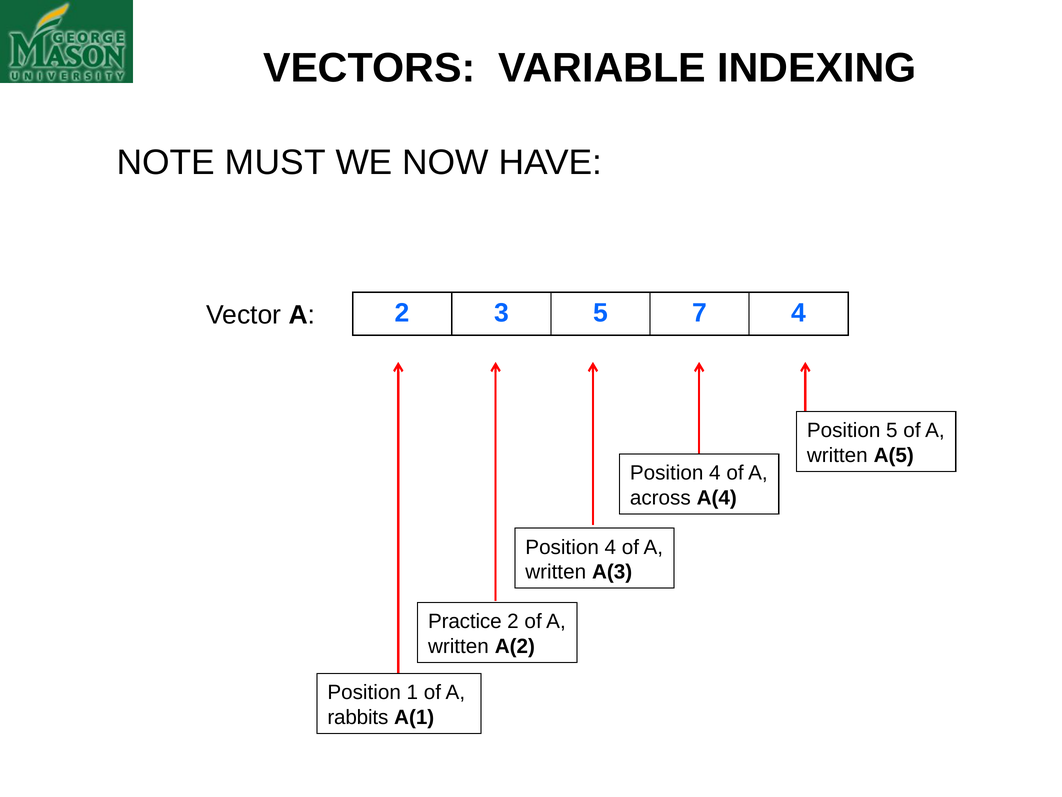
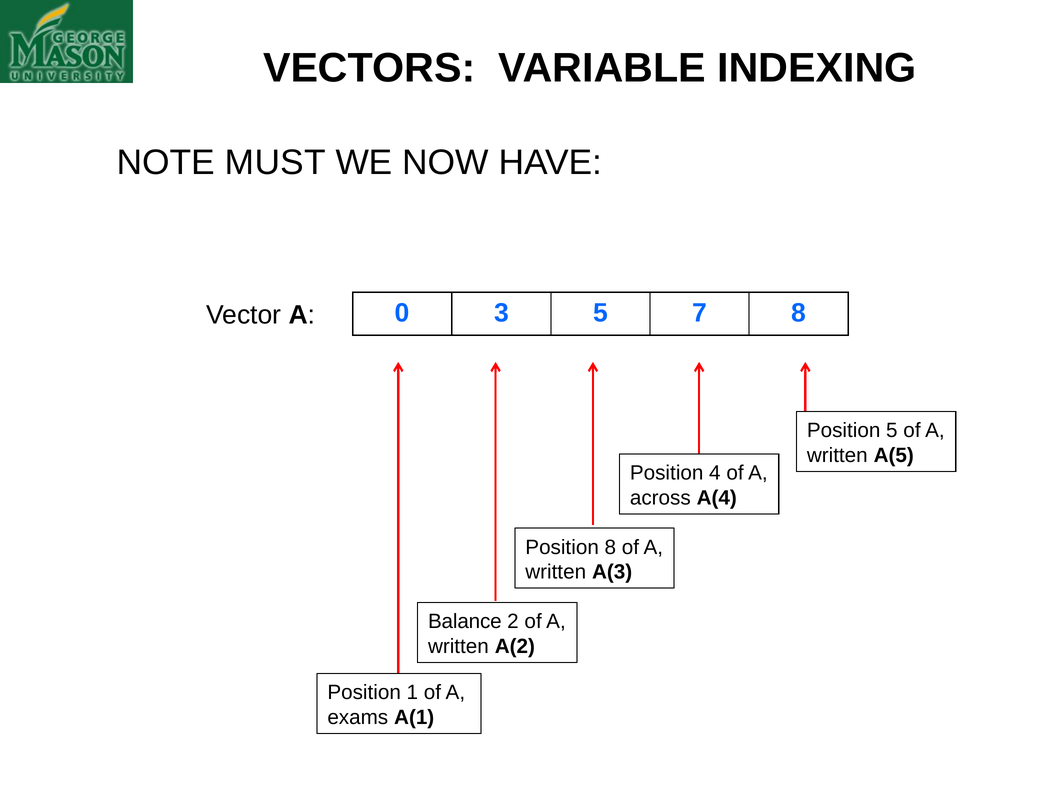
A 2: 2 -> 0
7 4: 4 -> 8
4 at (610, 547): 4 -> 8
Practice: Practice -> Balance
rabbits: rabbits -> exams
